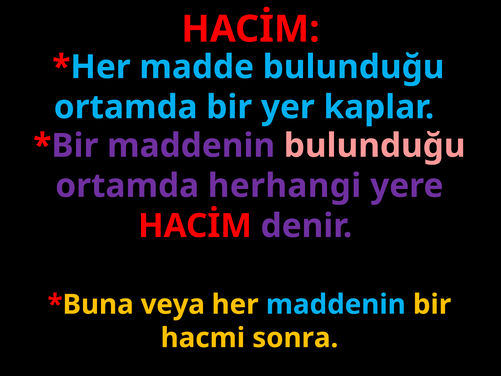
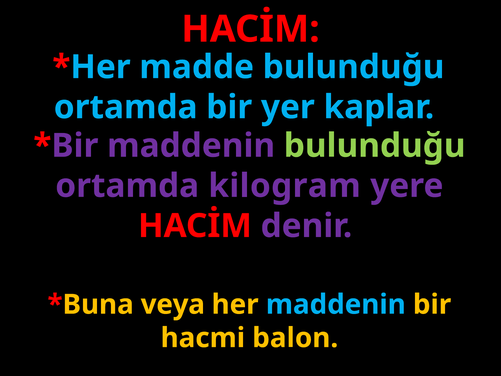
bulunduğu at (375, 146) colour: pink -> light green
herhangi: herhangi -> kilogram
sonra: sonra -> balon
